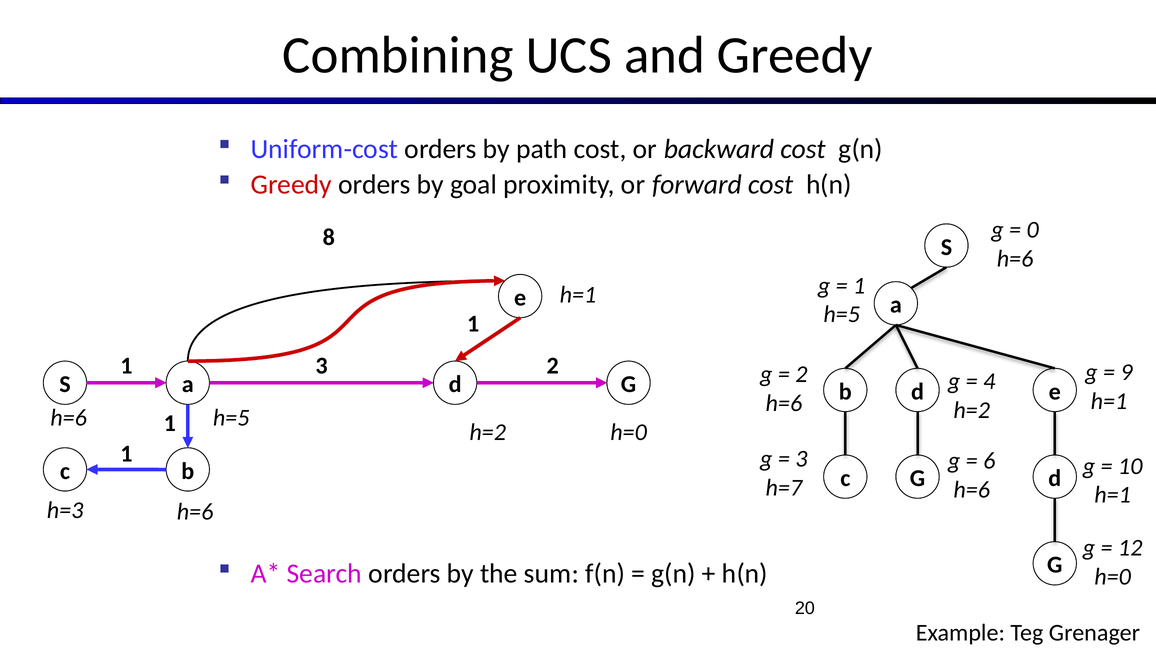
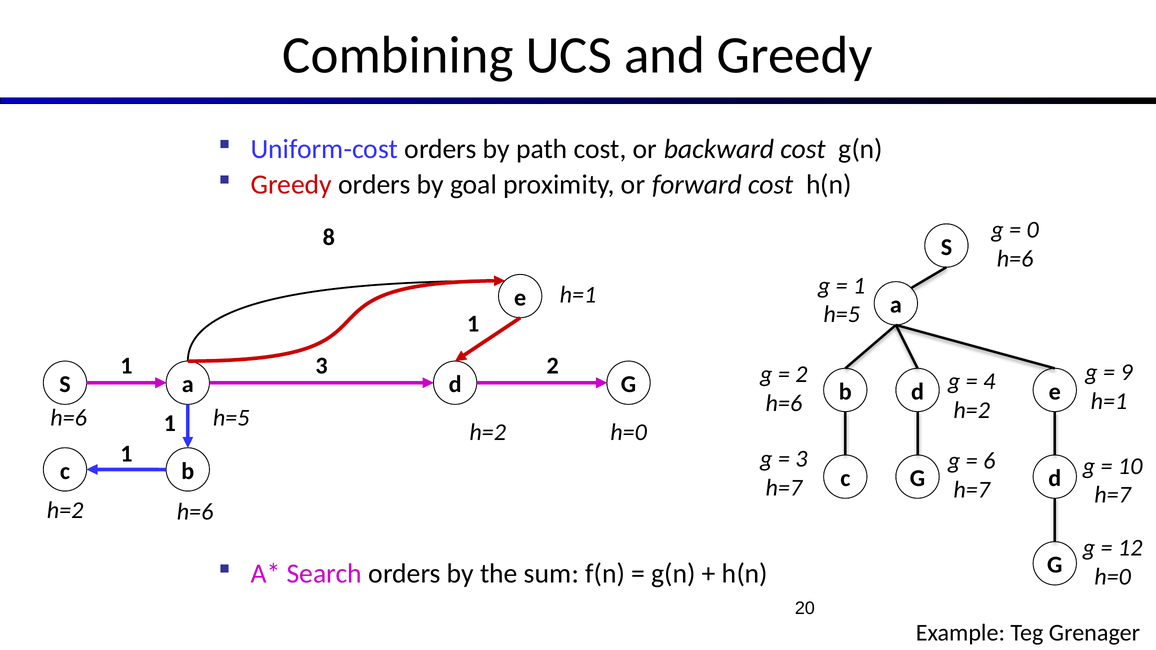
h=6 at (972, 490): h=6 -> h=7
h=1 at (1113, 495): h=1 -> h=7
h=3 at (65, 510): h=3 -> h=2
